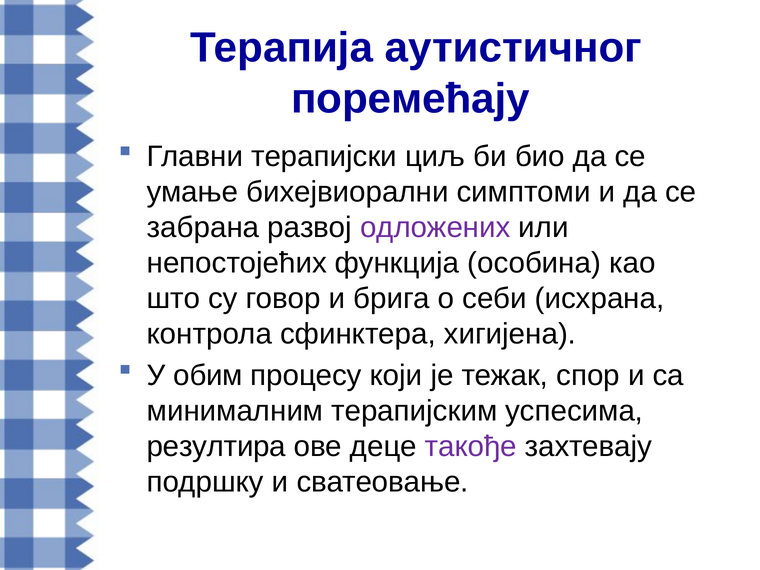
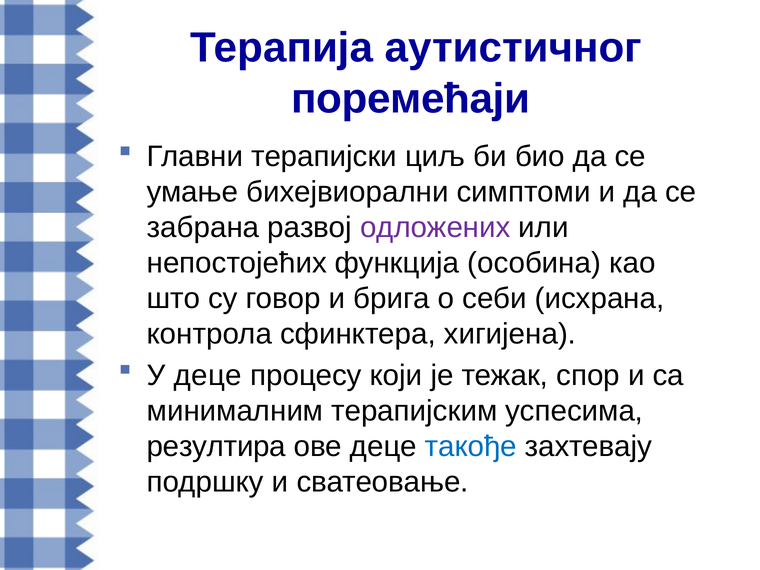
поремећају: поремећају -> поремећаји
У обим: обим -> деце
такође colour: purple -> blue
